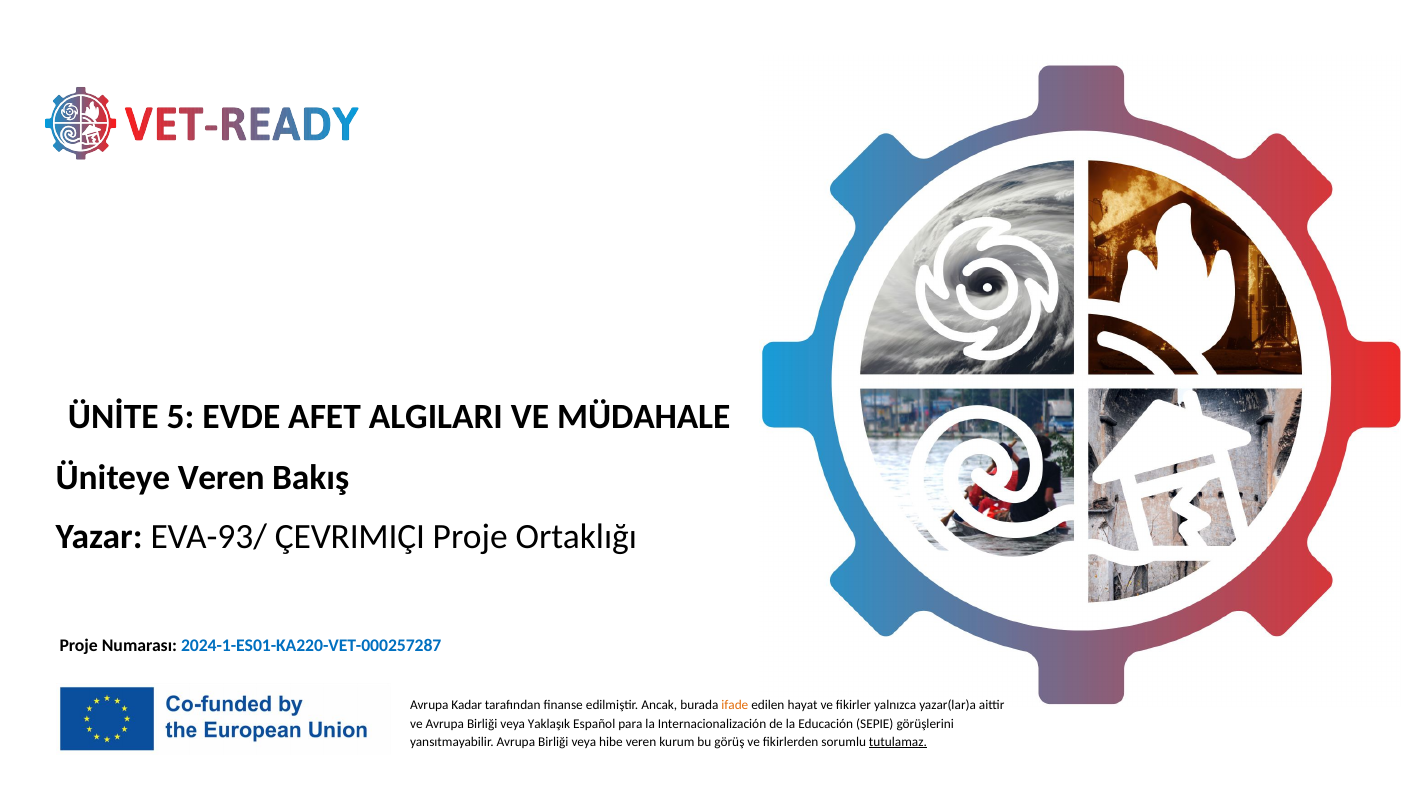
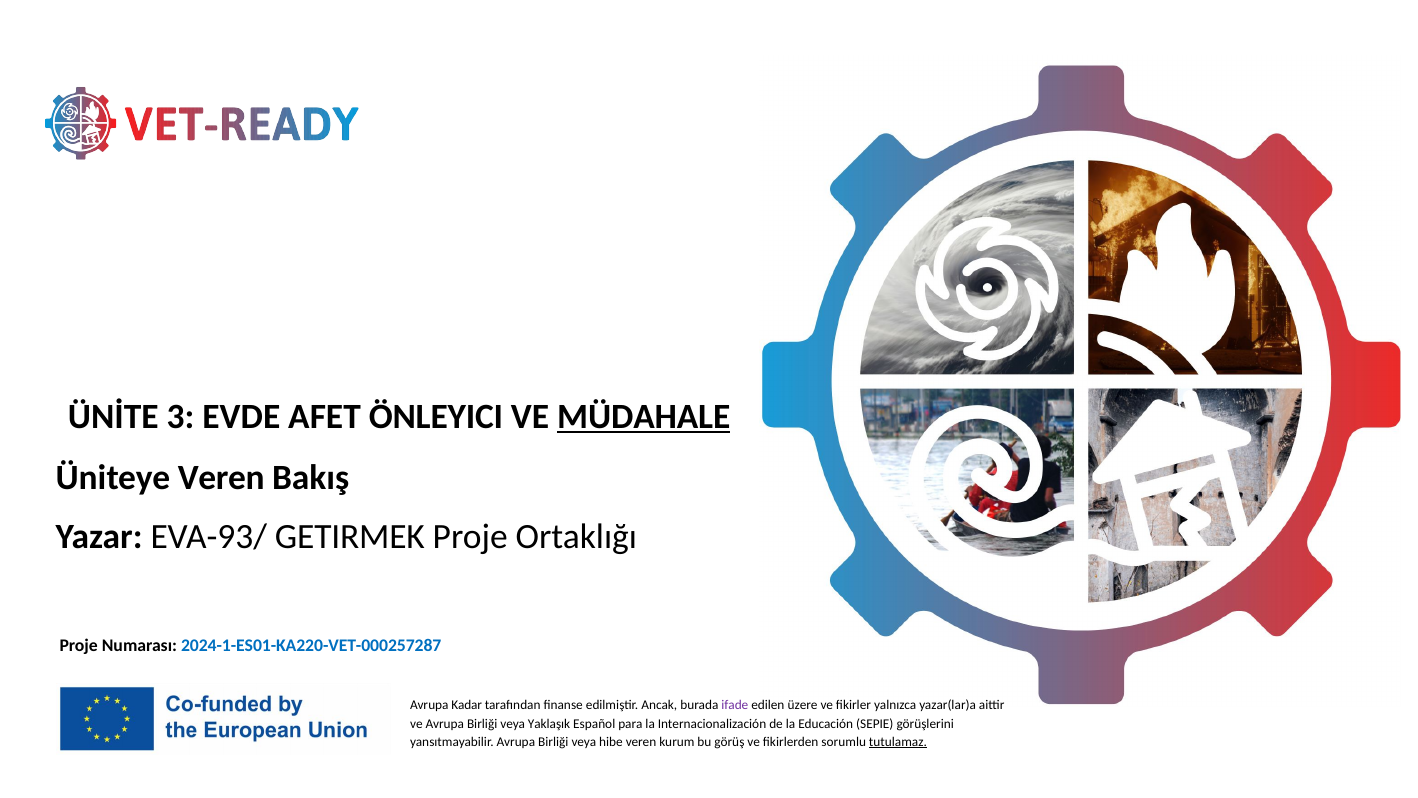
5: 5 -> 3
ALGILARI: ALGILARI -> ÖNLEYICI
MÜDAHALE underline: none -> present
ÇEVRIMIÇI: ÇEVRIMIÇI -> GETIRMEK
ifade colour: orange -> purple
hayat: hayat -> üzere
